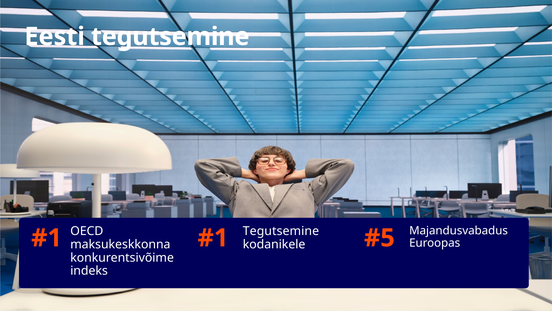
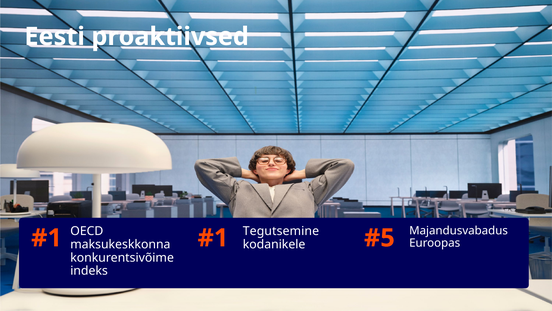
Eesti tegutsemine: tegutsemine -> proaktiivsed
